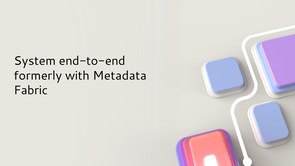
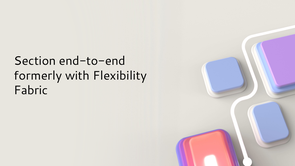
System: System -> Section
Metadata: Metadata -> Flexibility
